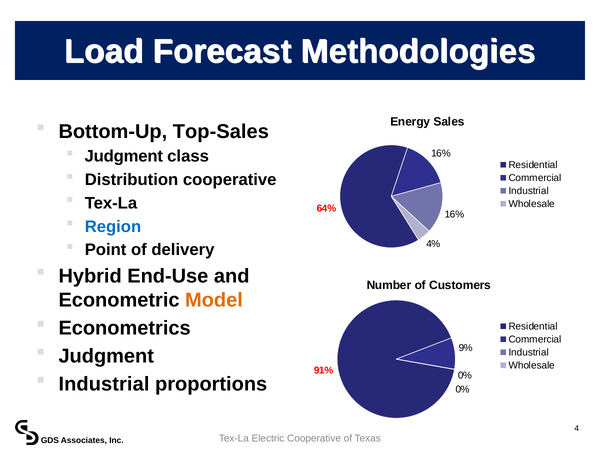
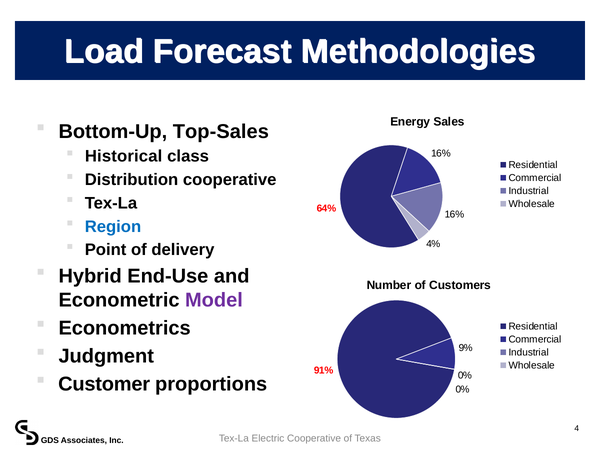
Judgment at (124, 156): Judgment -> Historical
Model colour: orange -> purple
Industrial at (104, 384): Industrial -> Customer
